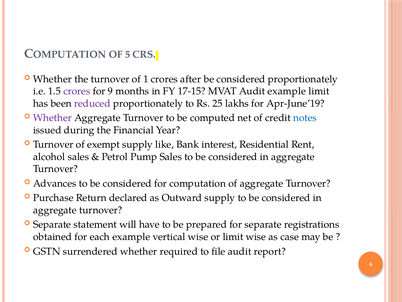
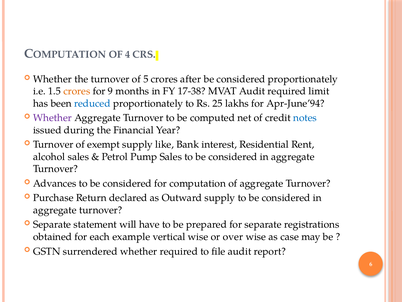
5: 5 -> 4
1: 1 -> 5
crores at (77, 91) colour: purple -> orange
17-15: 17-15 -> 17-38
Audit example: example -> required
reduced colour: purple -> blue
Apr-June’19: Apr-June’19 -> Apr-June’94
or limit: limit -> over
